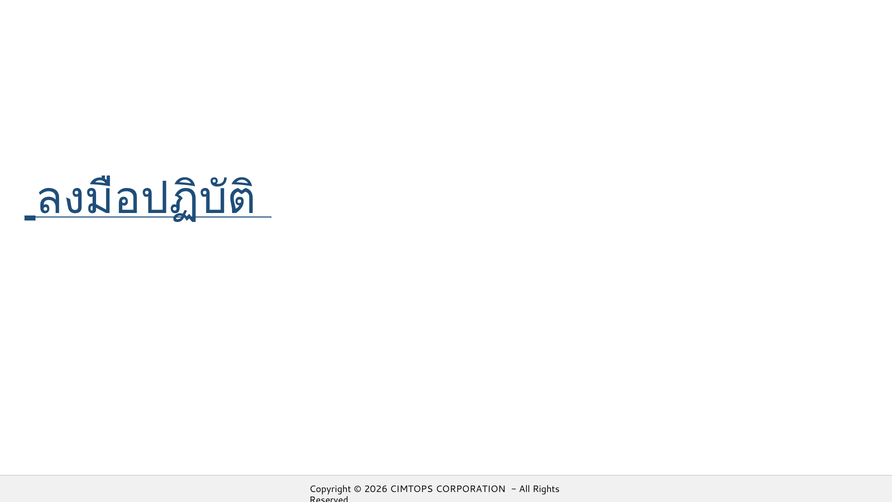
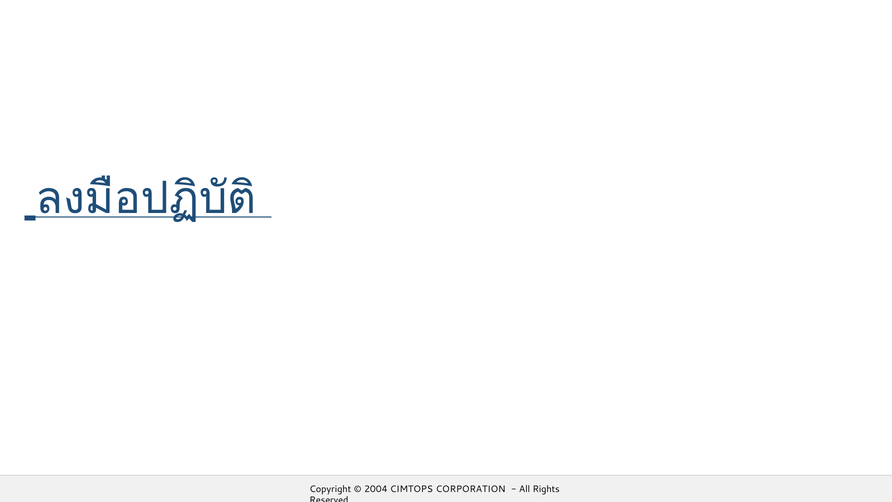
2026: 2026 -> 2004
